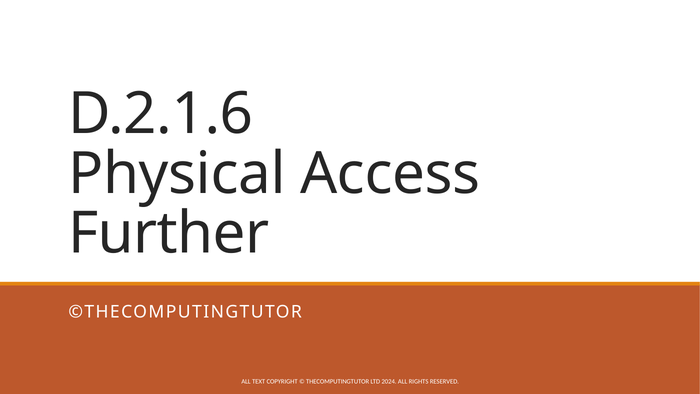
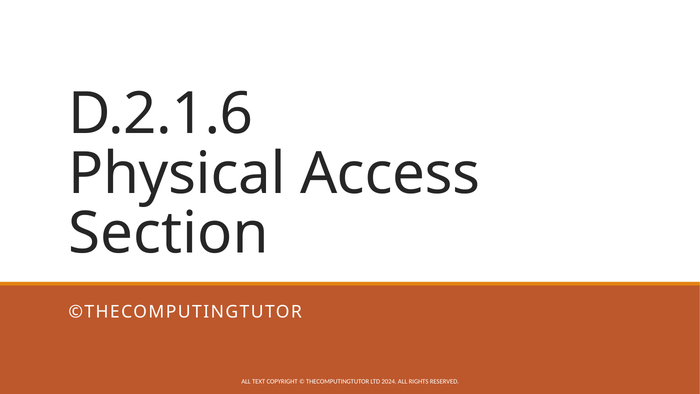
Further: Further -> Section
